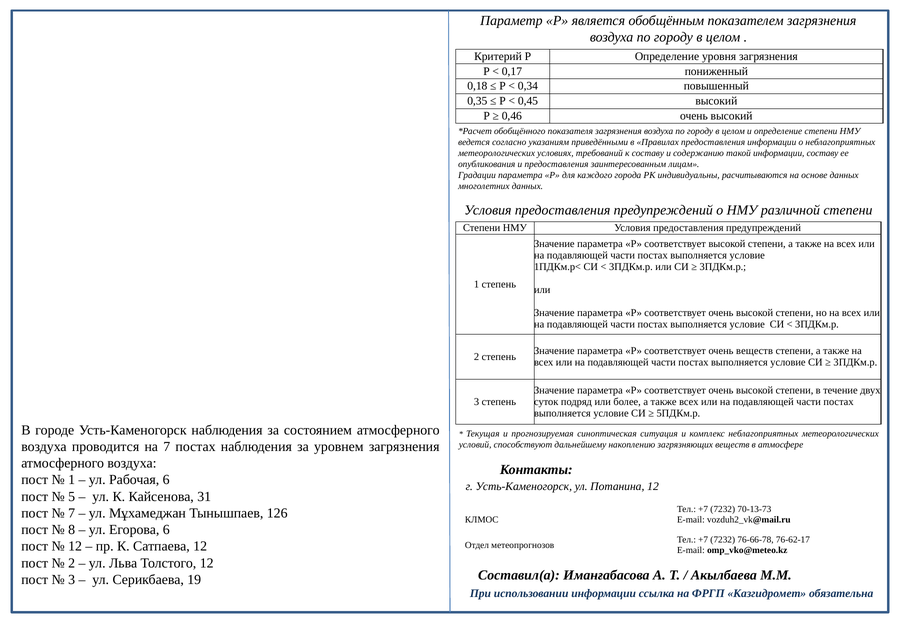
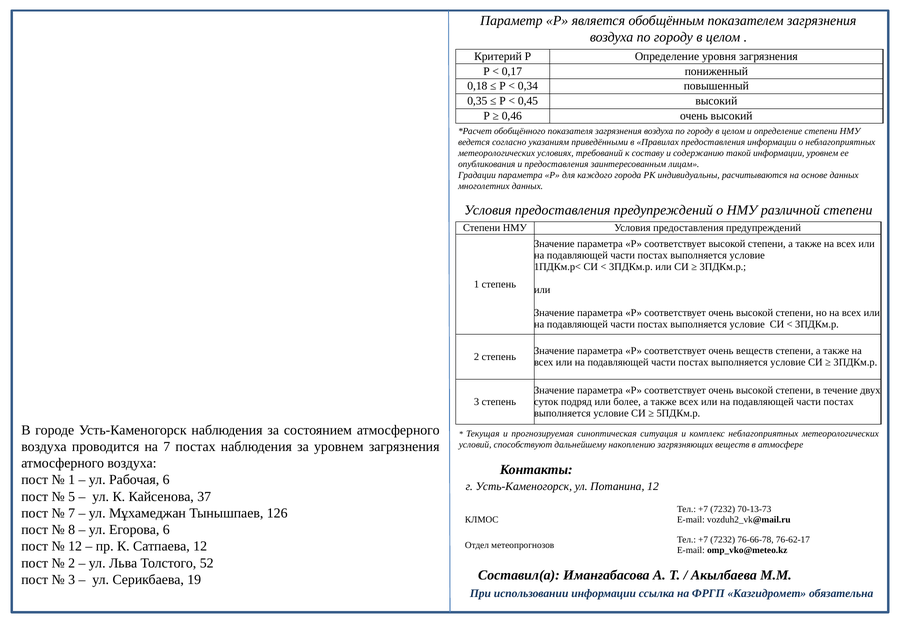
информации составу: составу -> уровнем
31: 31 -> 37
Толстого 12: 12 -> 52
